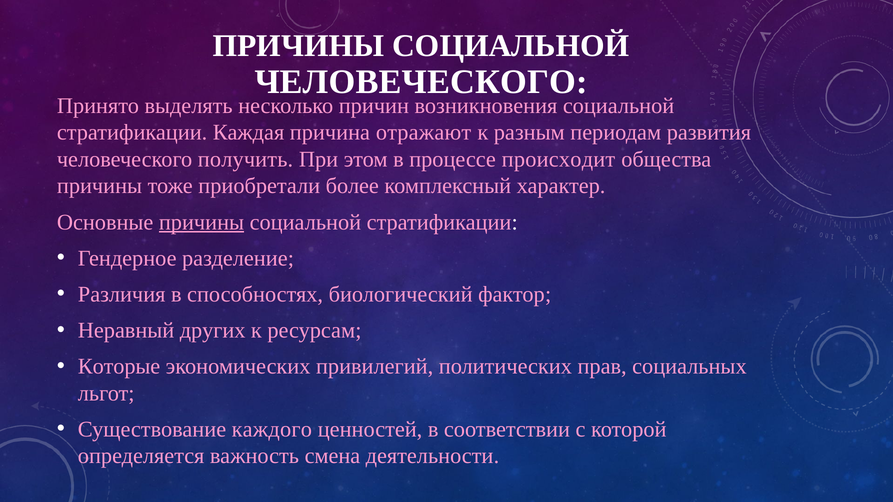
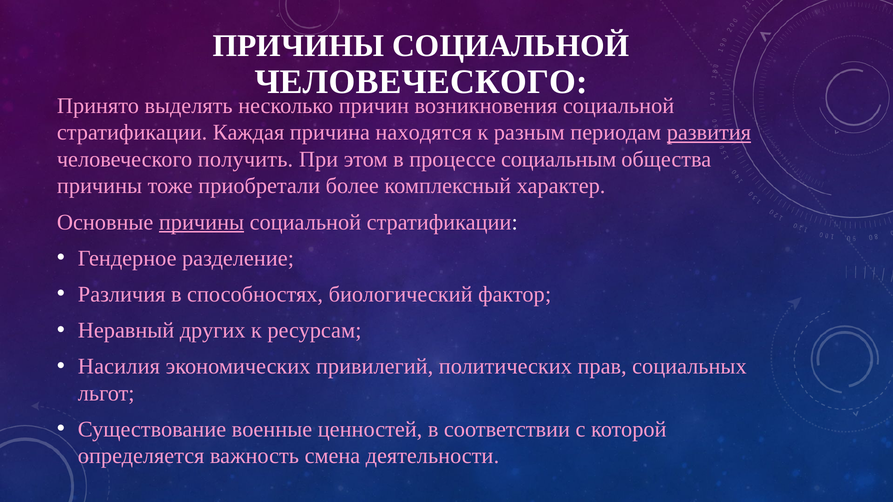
отражают: отражают -> находятся
развития underline: none -> present
происходит: происходит -> социальным
Которые: Которые -> Насилия
каждого: каждого -> военные
